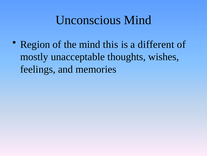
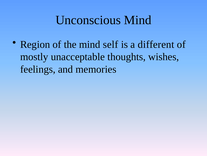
this: this -> self
